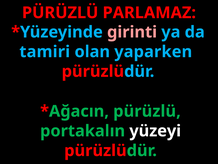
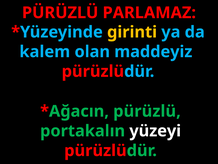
girinti colour: pink -> yellow
tamiri: tamiri -> kalem
yaparken: yaparken -> maddeyiz
